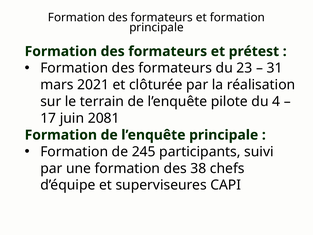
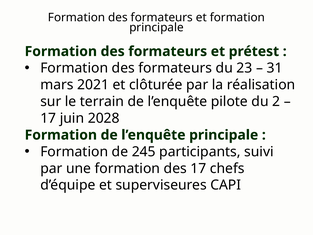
4: 4 -> 2
2081: 2081 -> 2028
des 38: 38 -> 17
